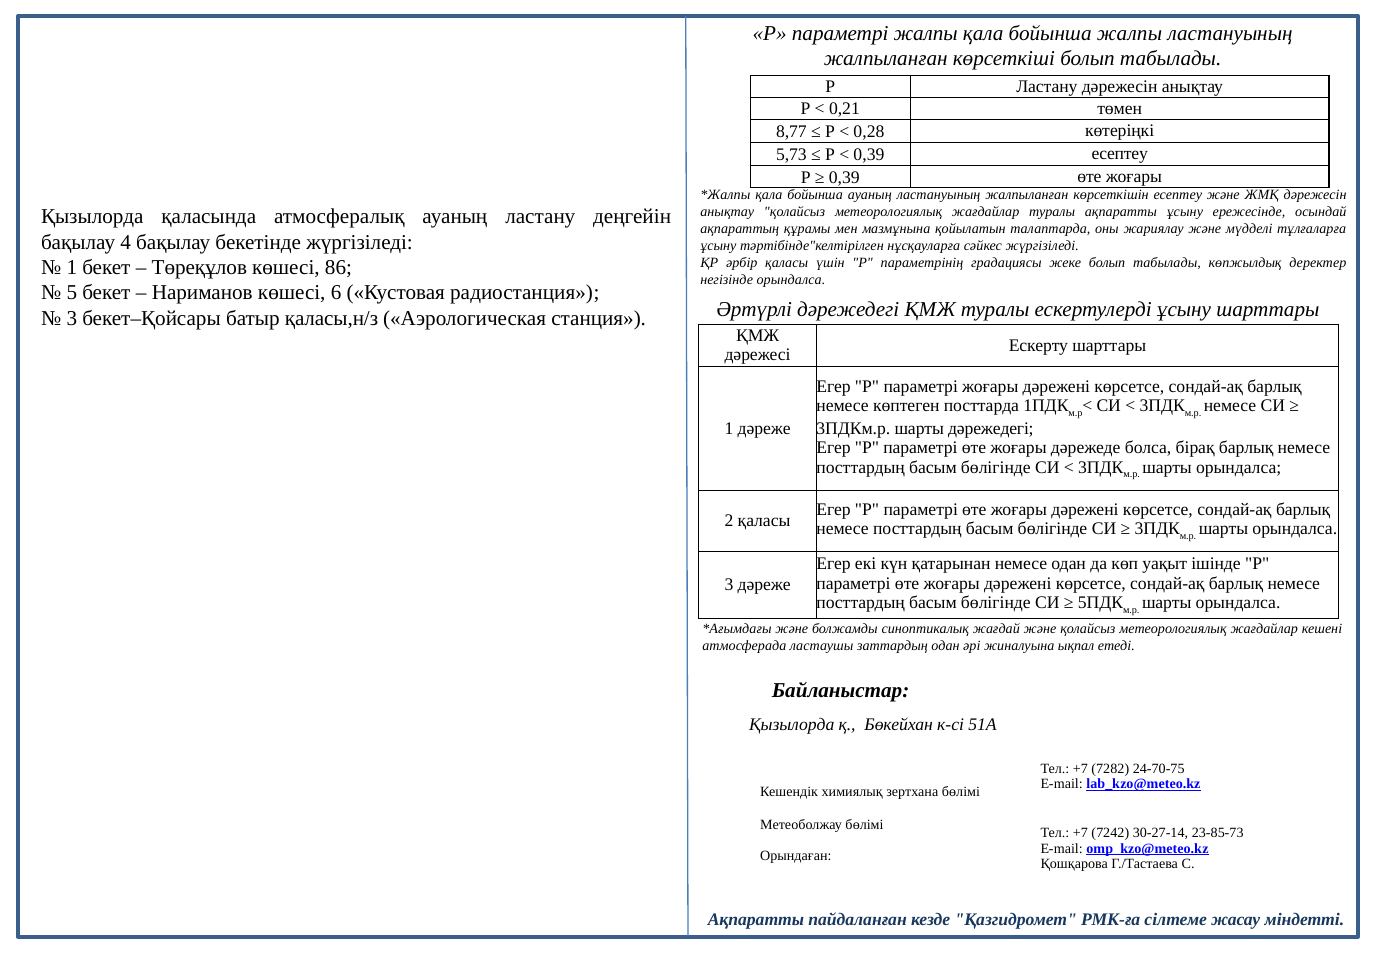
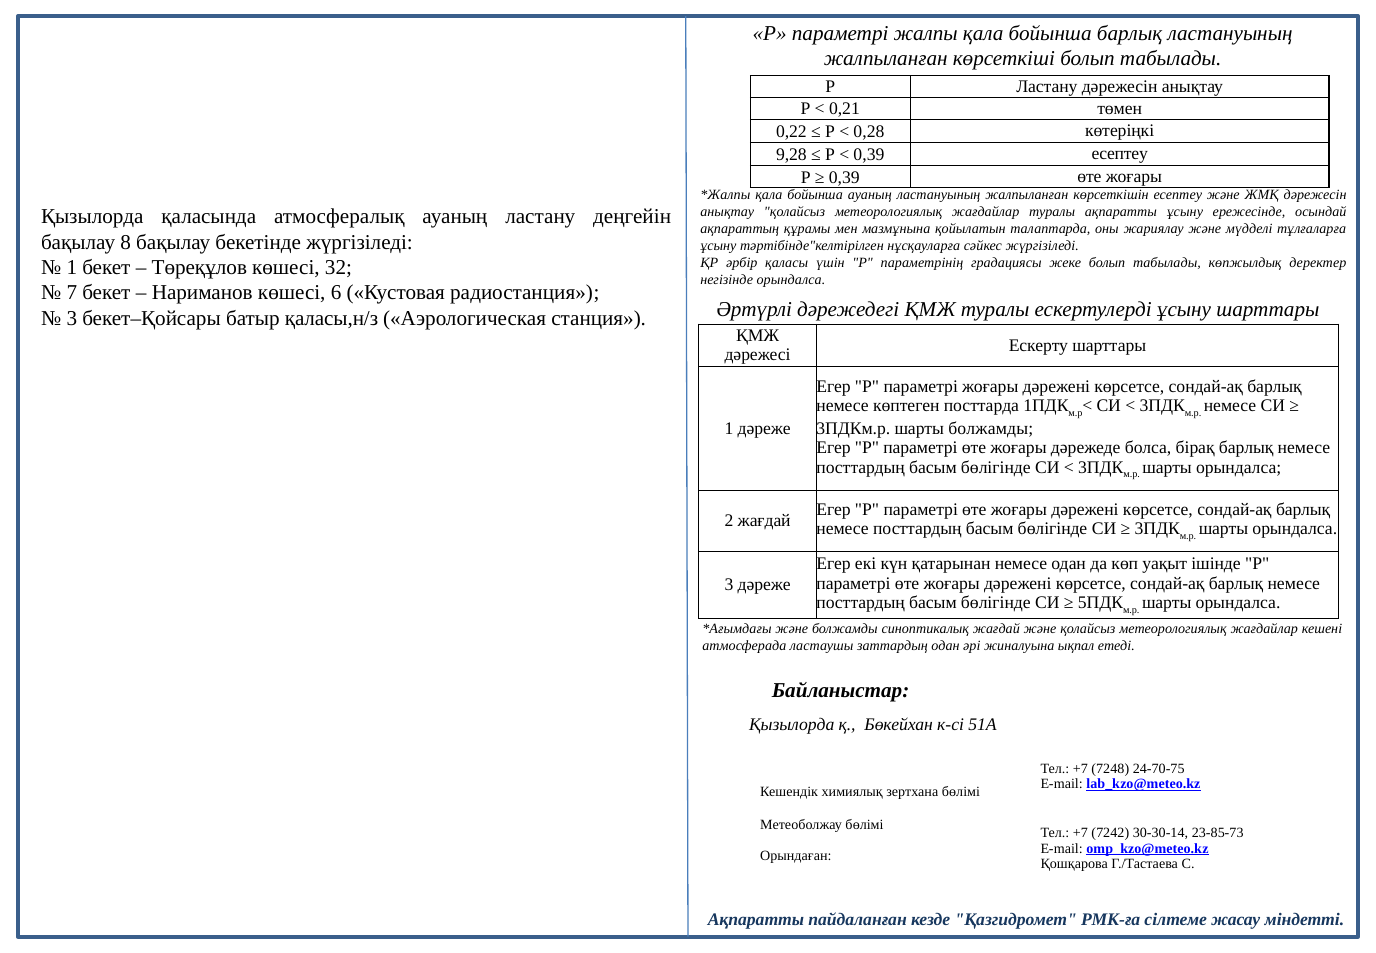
бойынша жалпы: жалпы -> барлық
8,77: 8,77 -> 0,22
5,73: 5,73 -> 9,28
4: 4 -> 8
86: 86 -> 32
5: 5 -> 7
шарты дәрежедегі: дәрежедегі -> болжамды
2 қаласы: қаласы -> жағдай
7282: 7282 -> 7248
30-27-14: 30-27-14 -> 30-30-14
